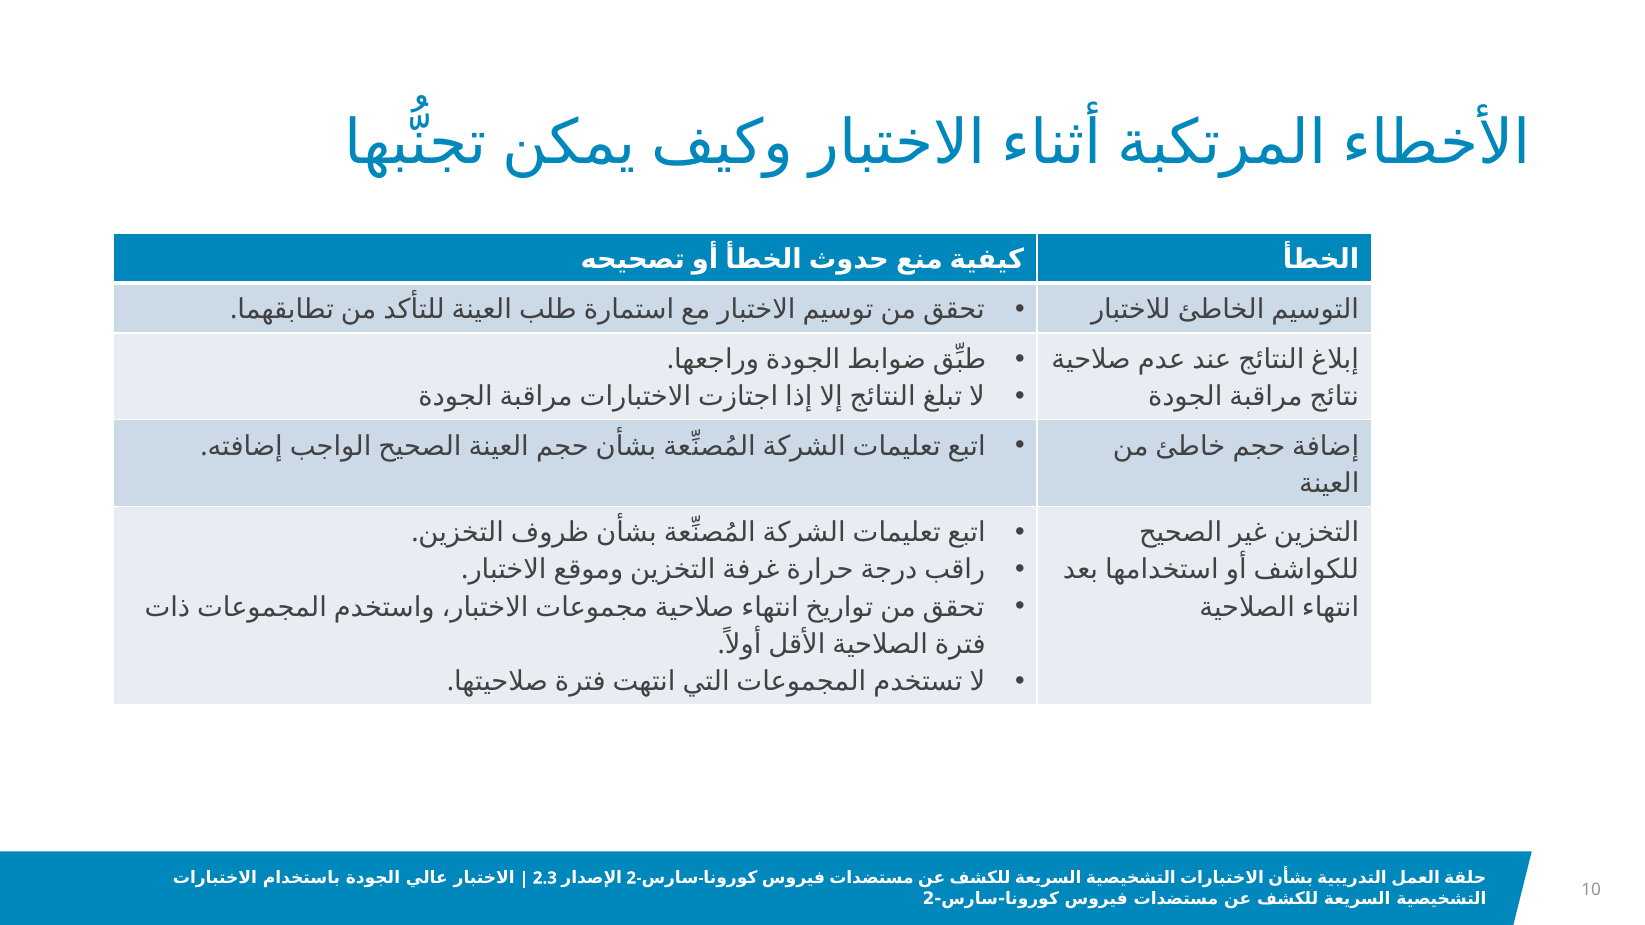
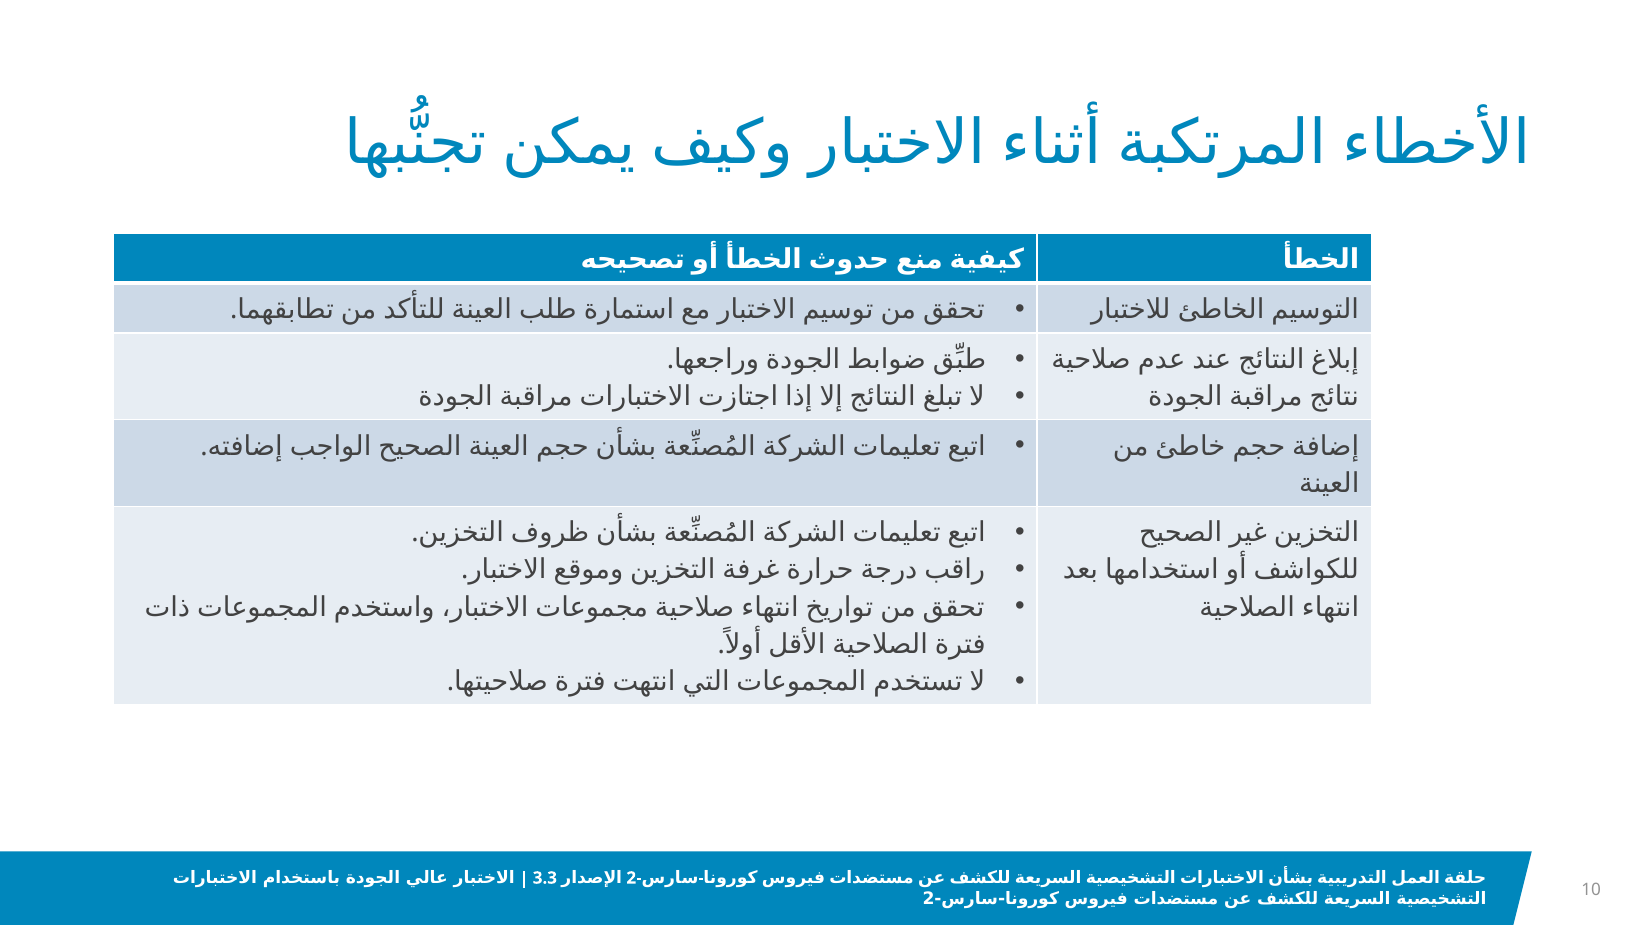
2.3: 2.3 -> 3.3
